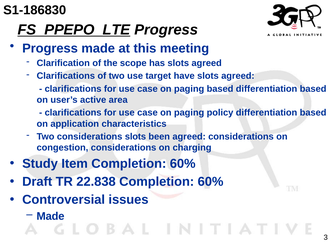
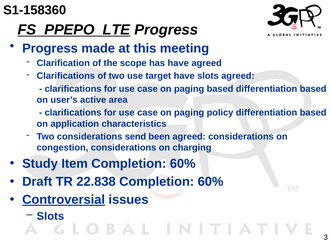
S1-186830: S1-186830 -> S1-158360
has slots: slots -> have
considerations slots: slots -> send
Controversial underline: none -> present
Made at (50, 216): Made -> Slots
